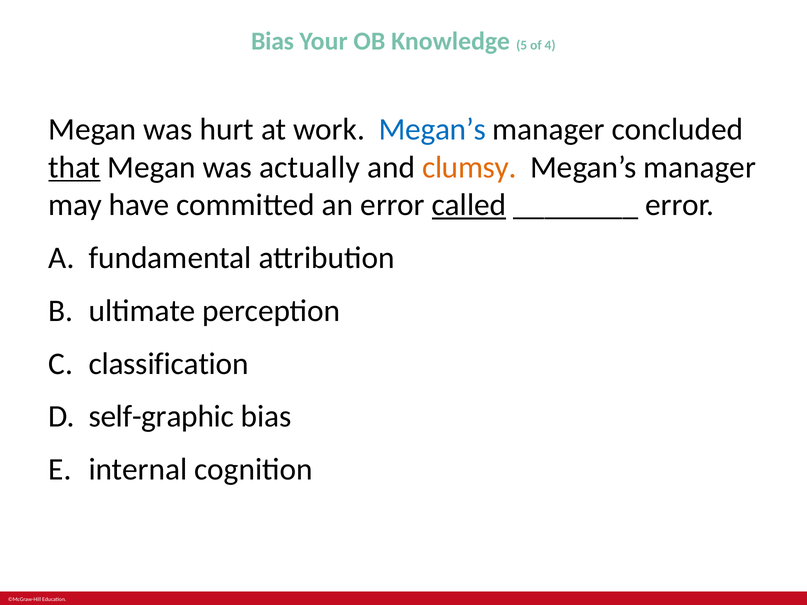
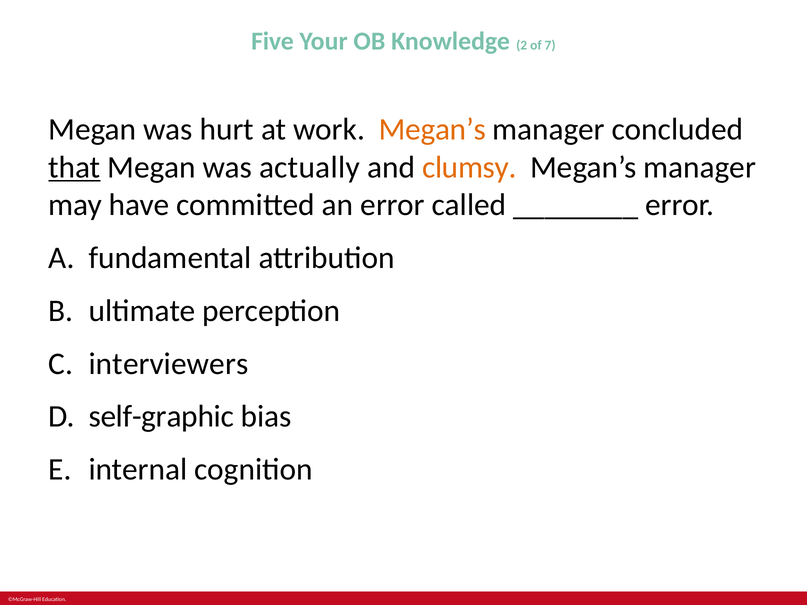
Bias at (273, 41): Bias -> Five
5: 5 -> 2
4: 4 -> 7
Megan’s at (432, 130) colour: blue -> orange
called underline: present -> none
classification: classification -> interviewers
